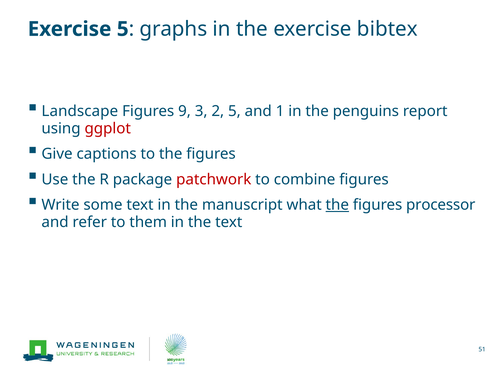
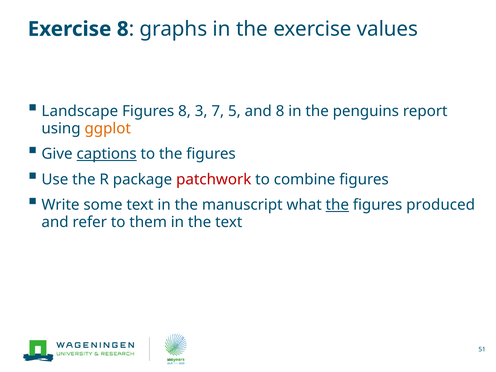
Exercise 5: 5 -> 8
bibtex: bibtex -> values
Figures 9: 9 -> 8
2: 2 -> 7
and 1: 1 -> 8
ggplot colour: red -> orange
captions underline: none -> present
processor: processor -> produced
